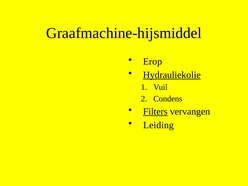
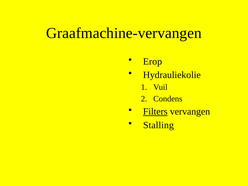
Graafmachine-hijsmiddel: Graafmachine-hijsmiddel -> Graafmachine-vervangen
Hydrauliekolie underline: present -> none
Leiding: Leiding -> Stalling
